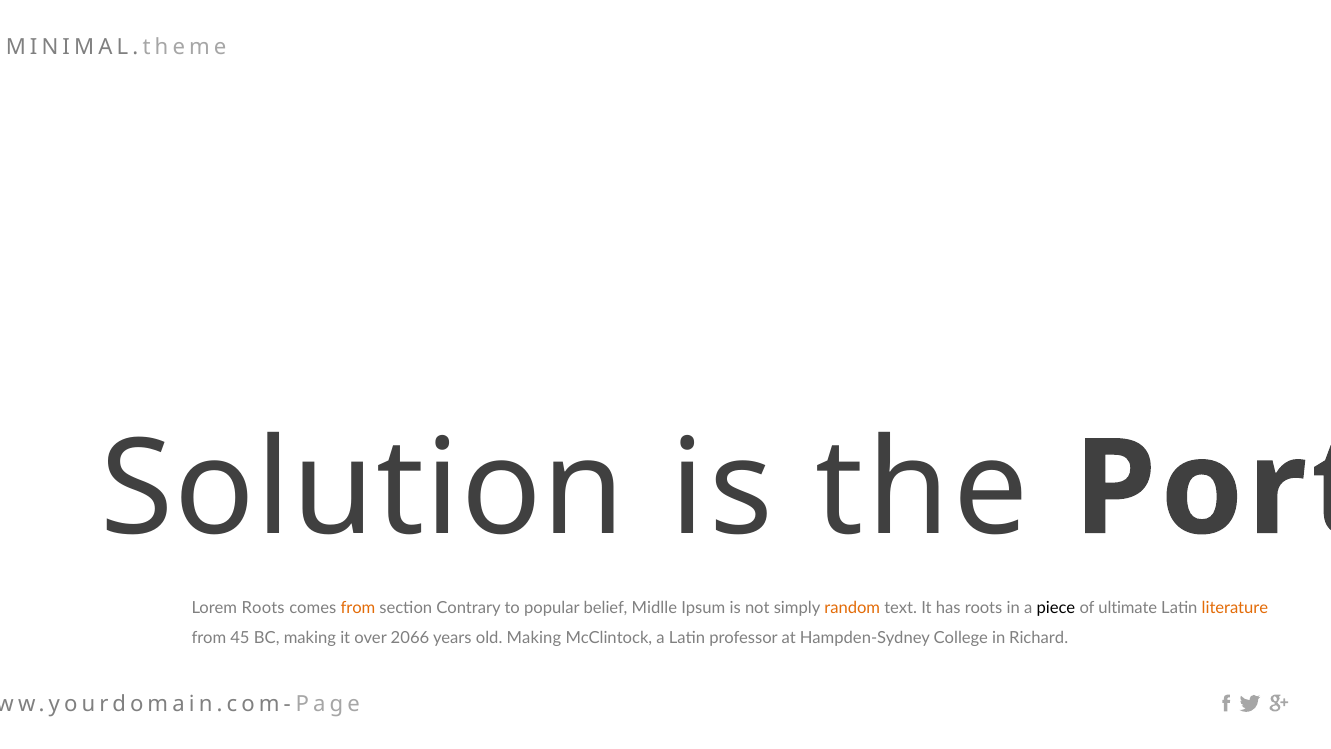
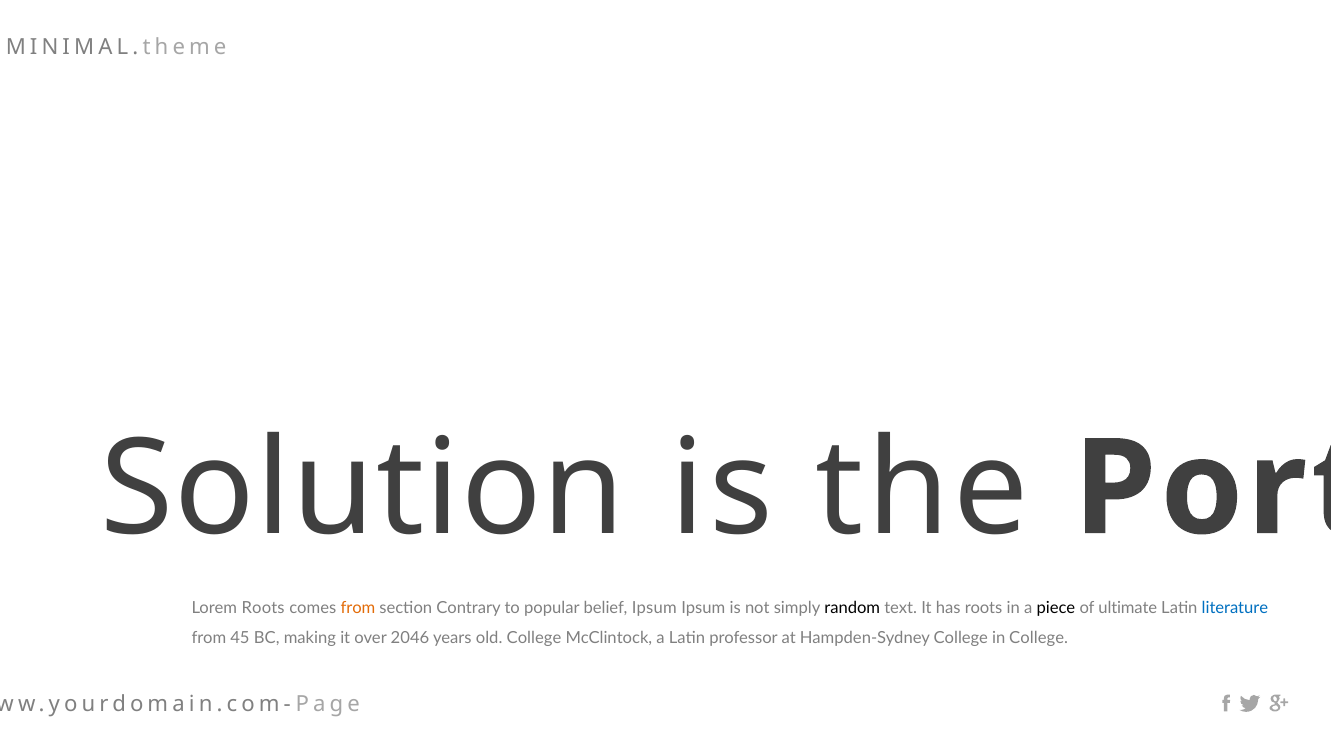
belief Midlle: Midlle -> Ipsum
random colour: orange -> black
literature colour: orange -> blue
2066: 2066 -> 2046
old Making: Making -> College
in Richard: Richard -> College
